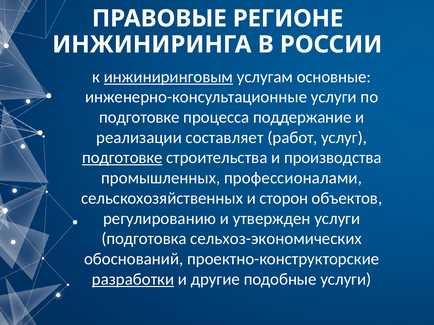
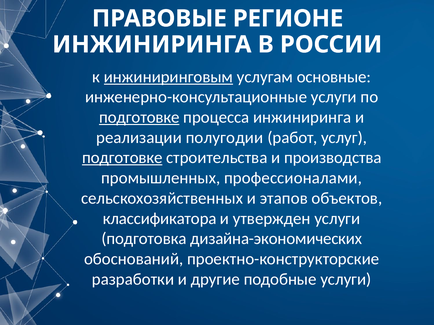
подготовке at (139, 117) underline: none -> present
процесса поддержание: поддержание -> инжиниринга
составляет: составляет -> полугодии
сторон: сторон -> этапов
регулированию: регулированию -> классификатора
сельхоз-экономических: сельхоз-экономических -> дизайна-экономических
разработки underline: present -> none
